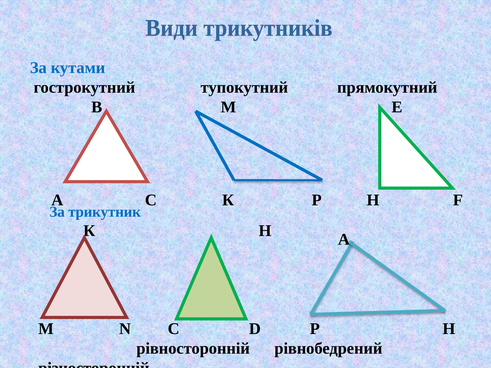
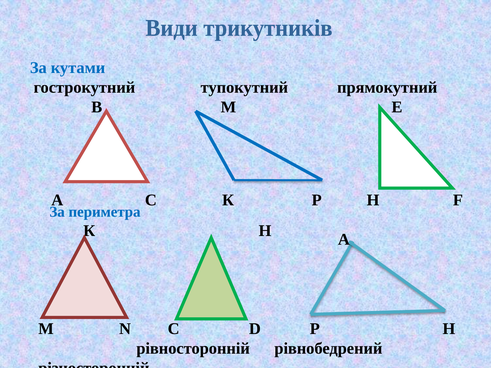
трикутник: трикутник -> периметра
